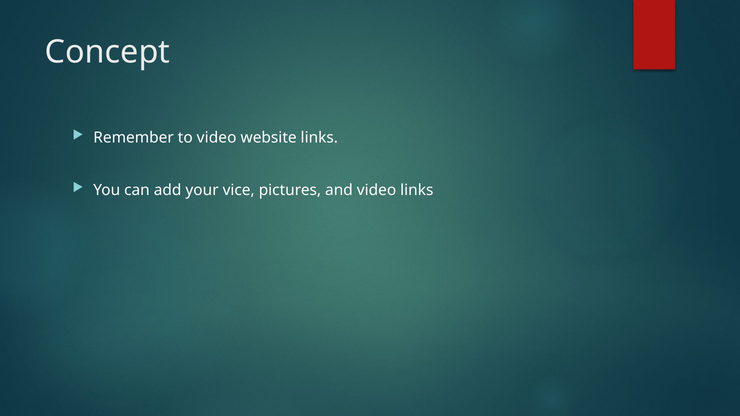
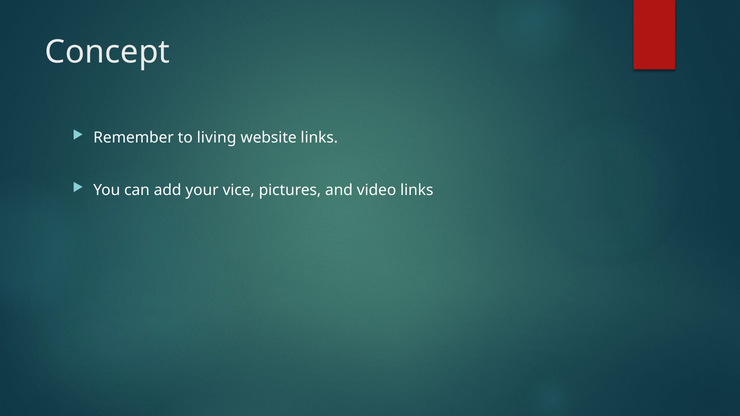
to video: video -> living
